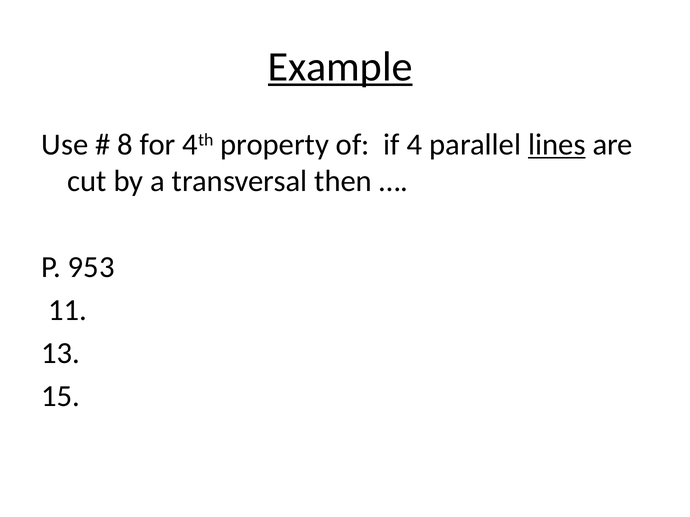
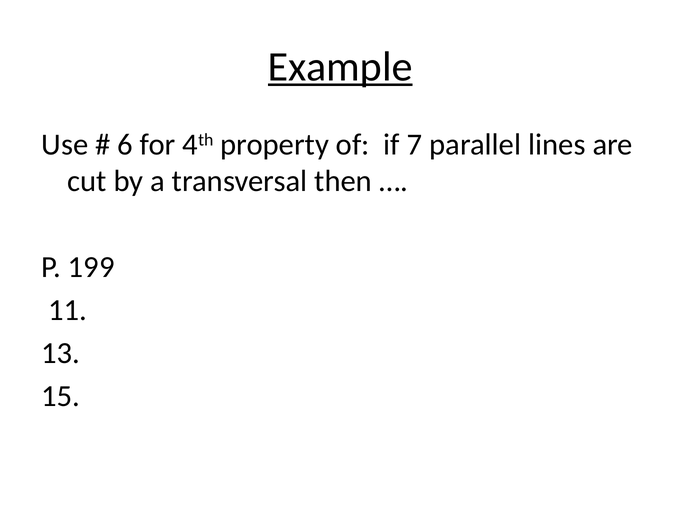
8: 8 -> 6
4: 4 -> 7
lines underline: present -> none
953: 953 -> 199
